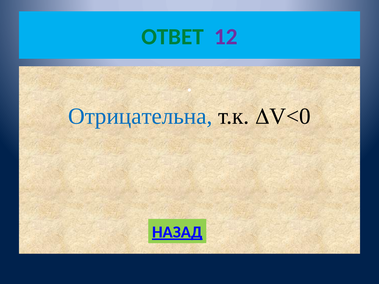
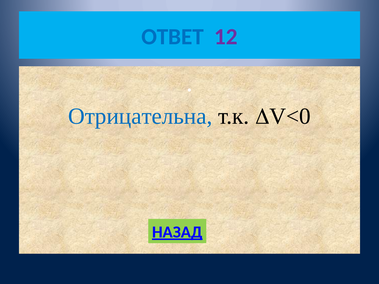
ОТВЕТ colour: green -> blue
